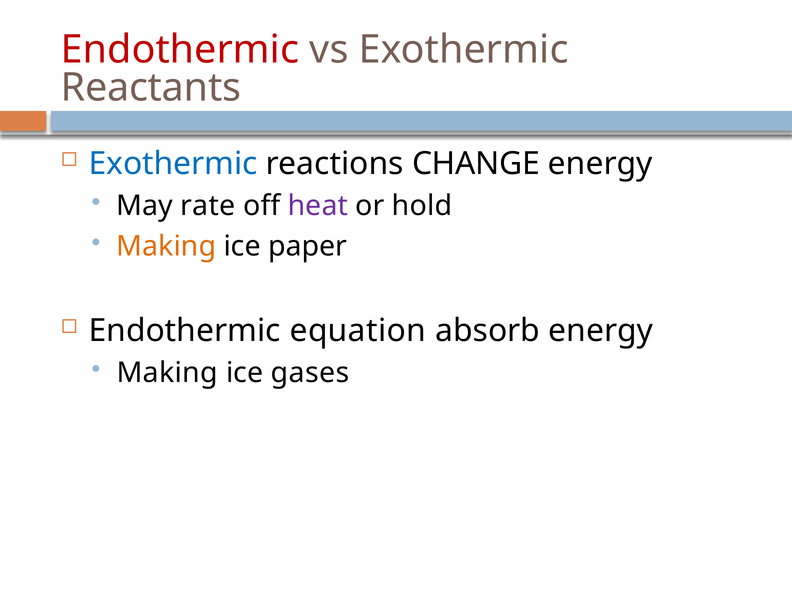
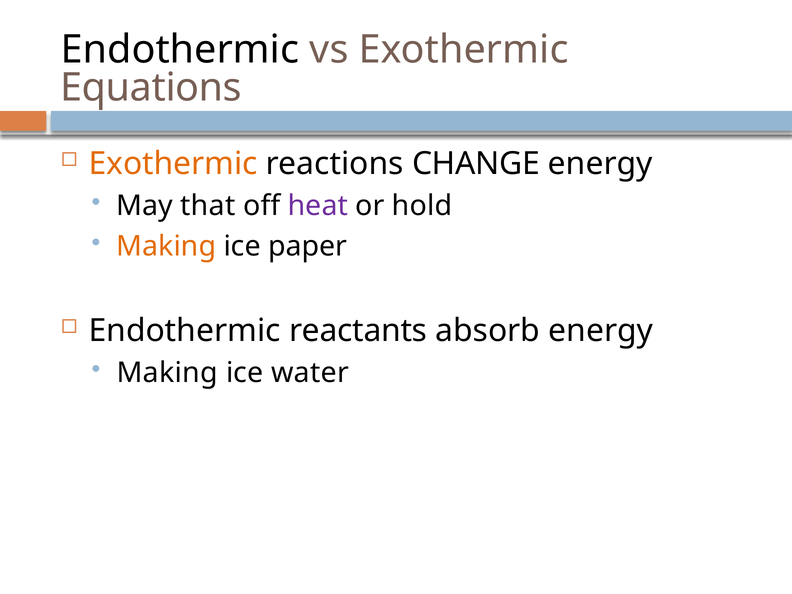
Endothermic at (180, 50) colour: red -> black
Reactants: Reactants -> Equations
Exothermic at (173, 164) colour: blue -> orange
rate: rate -> that
equation: equation -> reactants
gases: gases -> water
